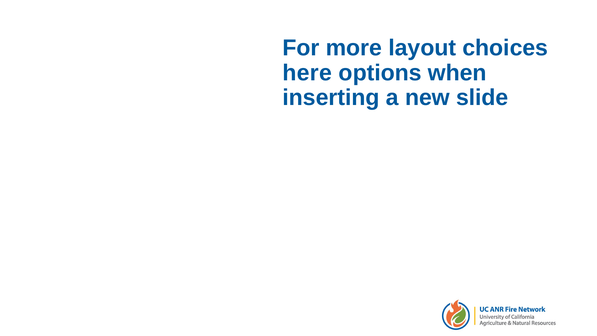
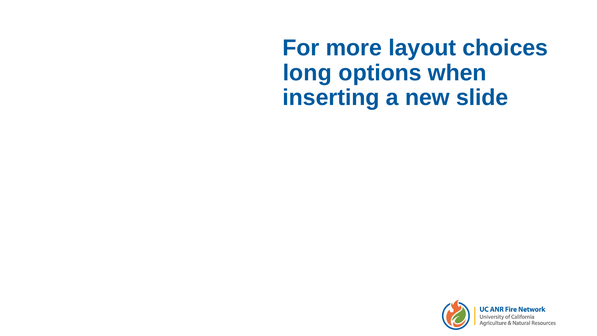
here: here -> long
